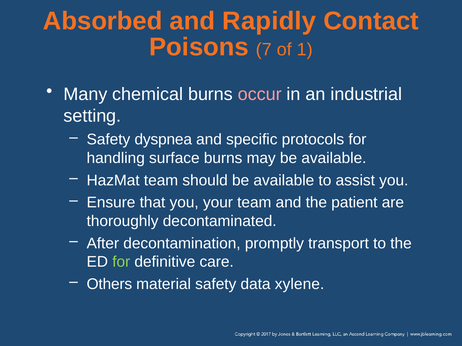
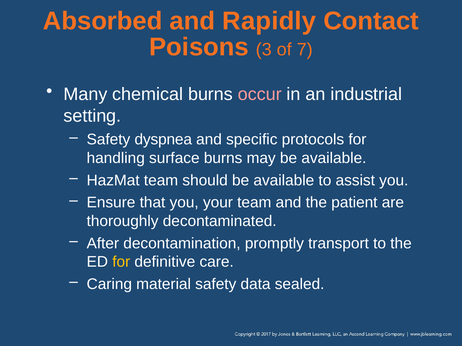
7: 7 -> 3
1: 1 -> 7
for at (121, 262) colour: light green -> yellow
Others: Others -> Caring
xylene: xylene -> sealed
